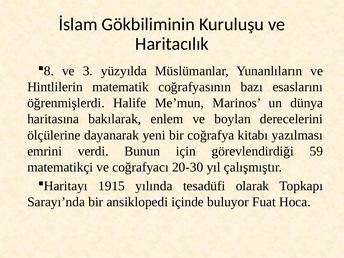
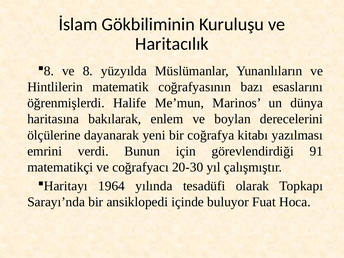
3: 3 -> 8
59: 59 -> 91
1915: 1915 -> 1964
